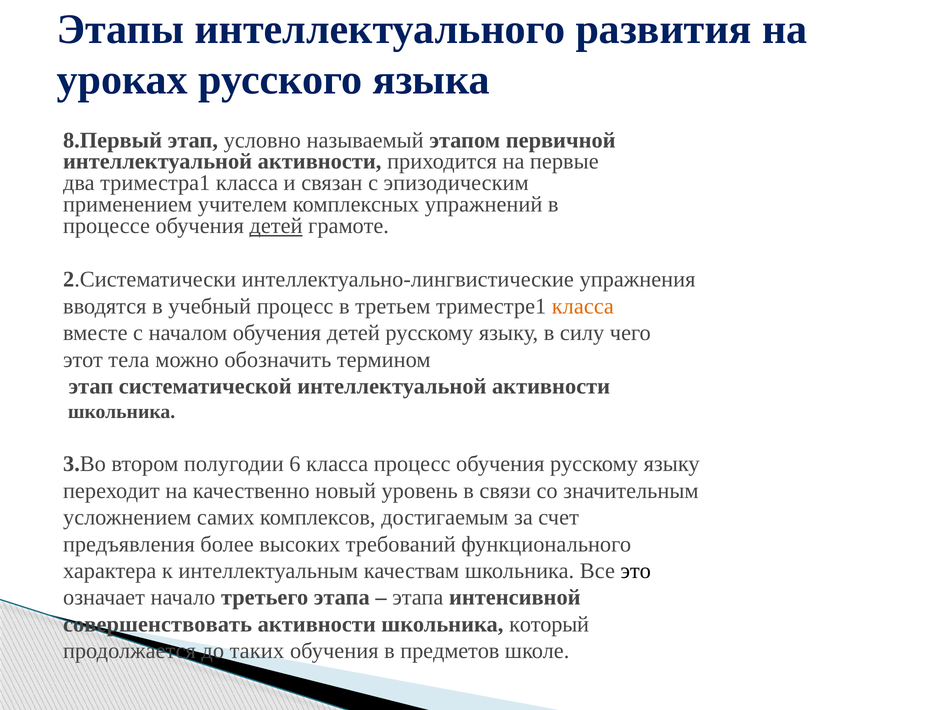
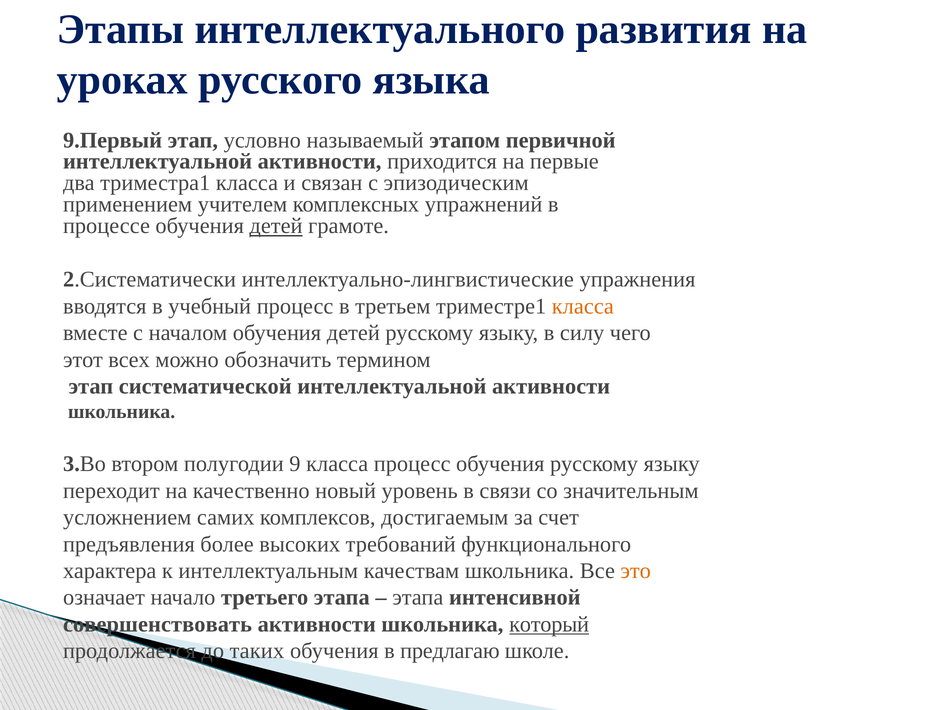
8.Первый: 8.Первый -> 9.Первый
тела: тела -> всех
6: 6 -> 9
это colour: black -> orange
который underline: none -> present
предметов: предметов -> предлагаю
